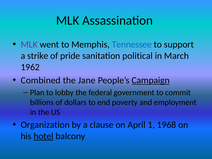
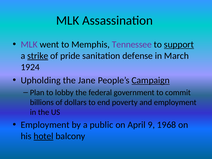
Tennessee colour: blue -> purple
support underline: none -> present
strike underline: none -> present
political: political -> defense
1962: 1962 -> 1924
Combined: Combined -> Upholding
Organization at (45, 125): Organization -> Employment
clause: clause -> public
1: 1 -> 9
